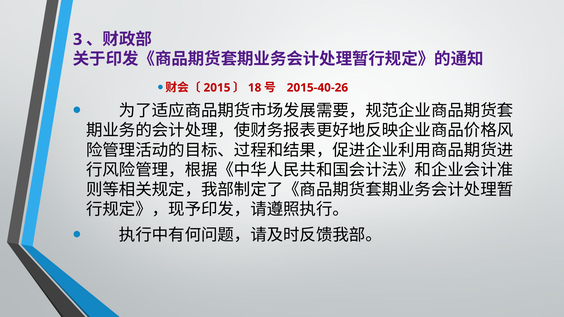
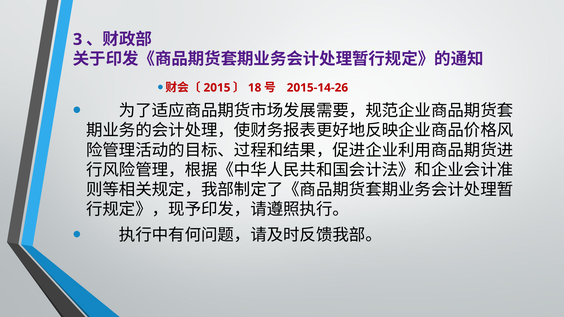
2015-40-26: 2015-40-26 -> 2015-14-26
